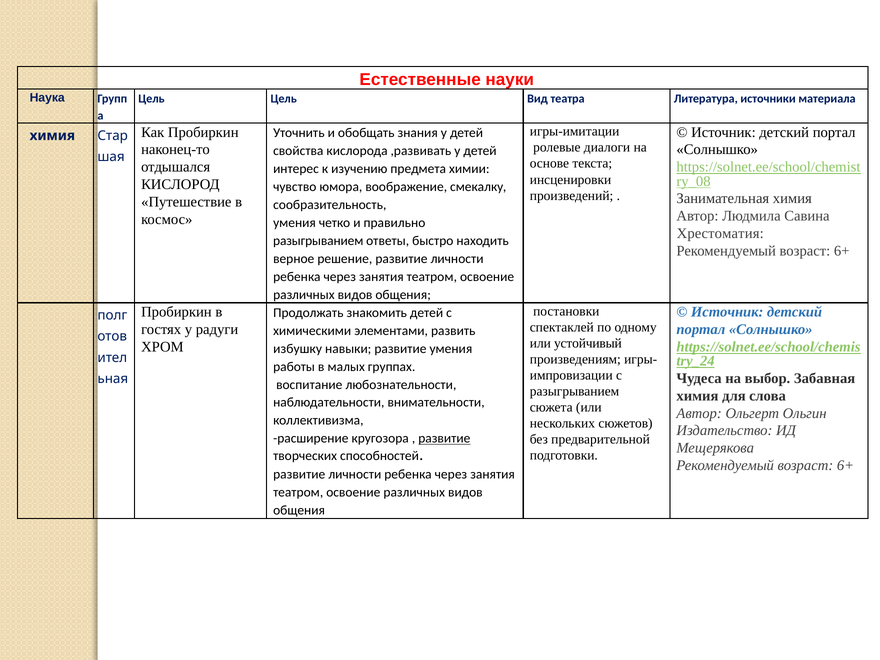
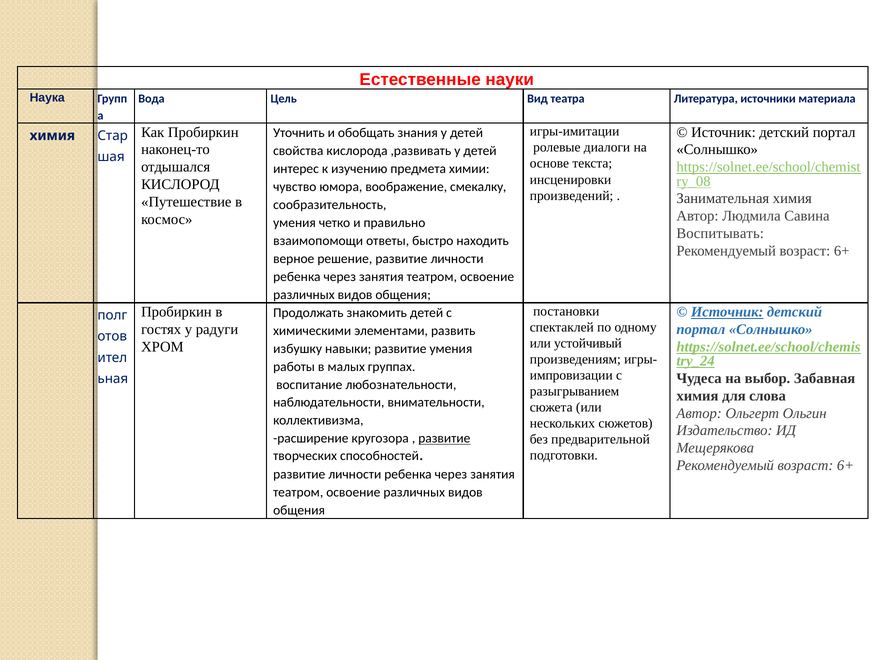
Цель at (151, 99): Цель -> Вода
Хрестоматия: Хрестоматия -> Воспитывать
разыгрыванием at (318, 241): разыгрыванием -> взаимопомощи
Источник at (727, 312) underline: none -> present
